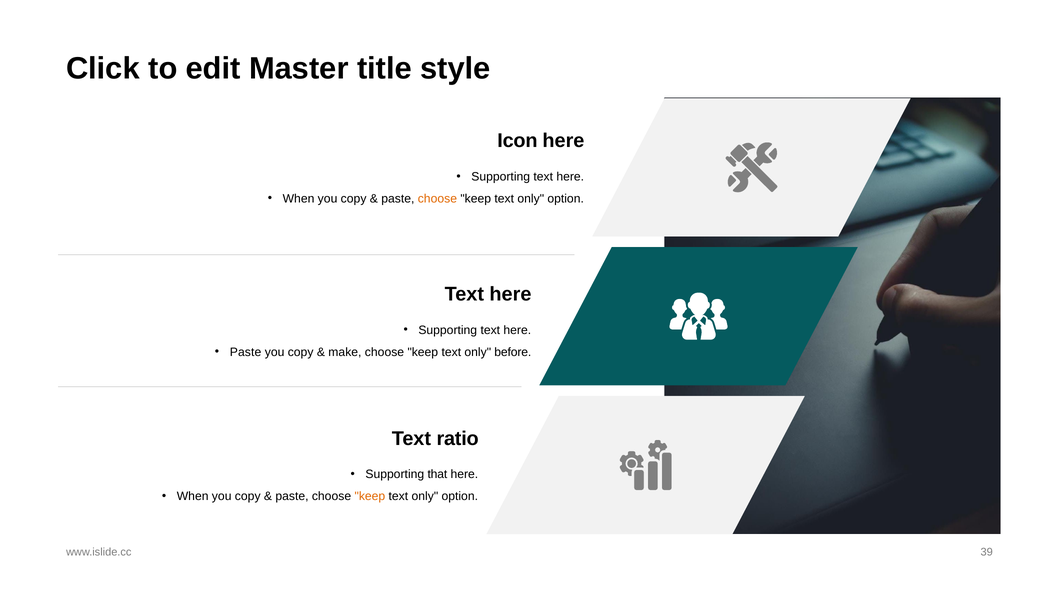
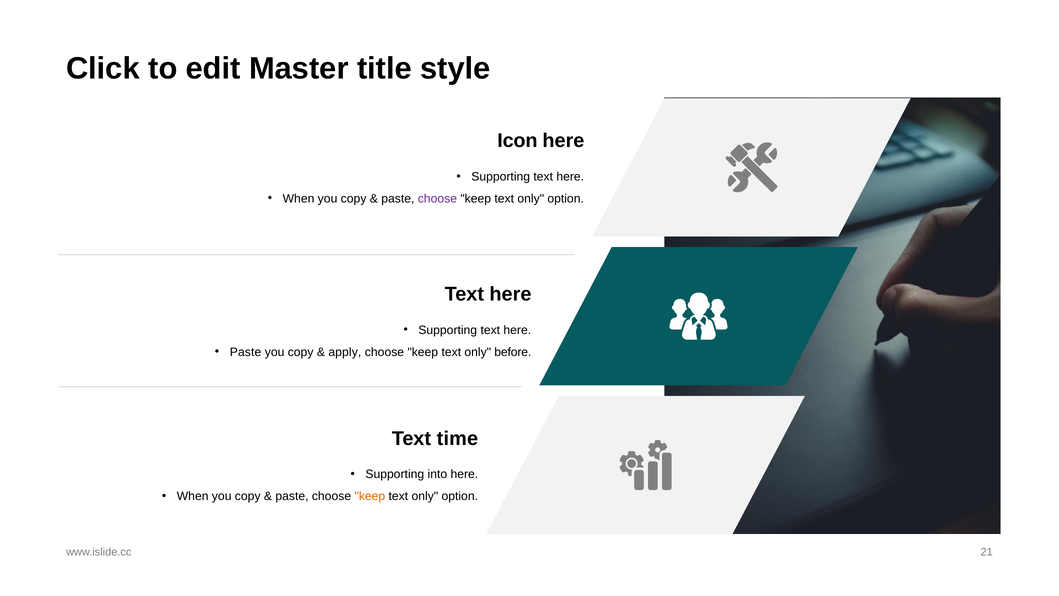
choose at (437, 199) colour: orange -> purple
make: make -> apply
ratio: ratio -> time
that: that -> into
39: 39 -> 21
